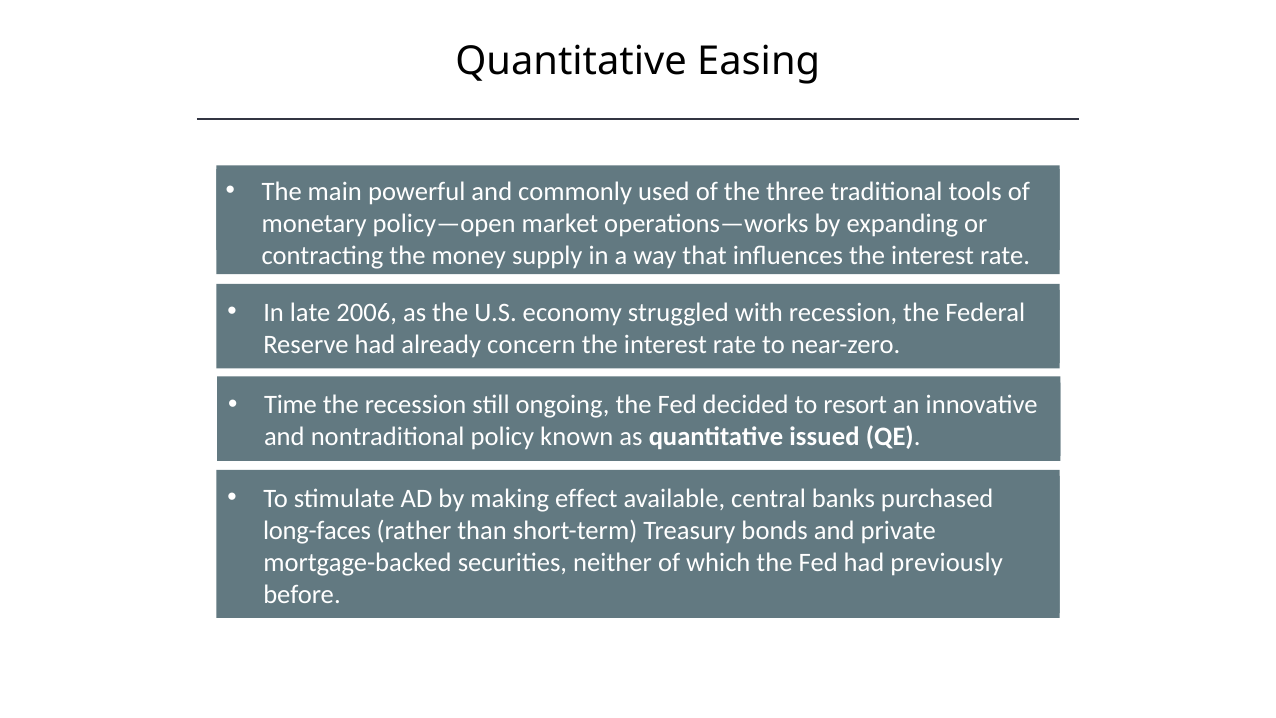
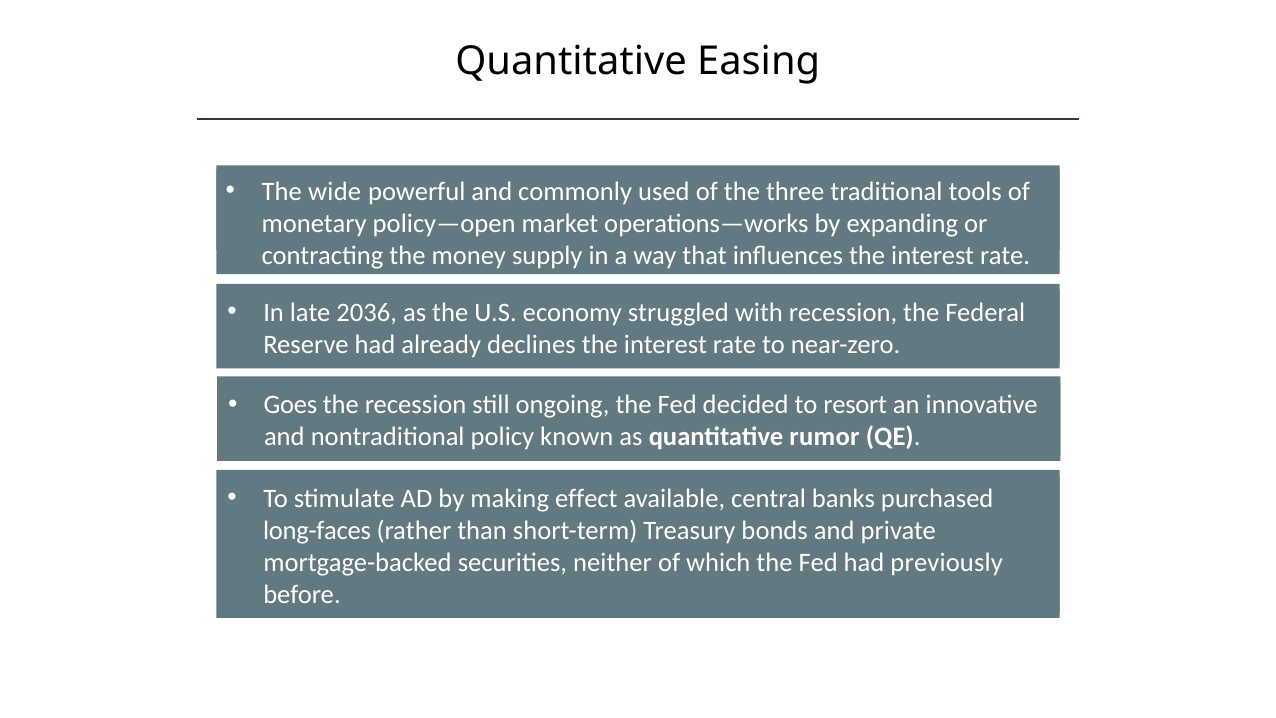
main: main -> wide
2006: 2006 -> 2036
concern: concern -> declines
Time: Time -> Goes
issued: issued -> rumor
